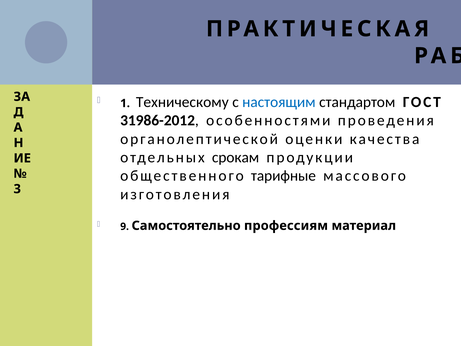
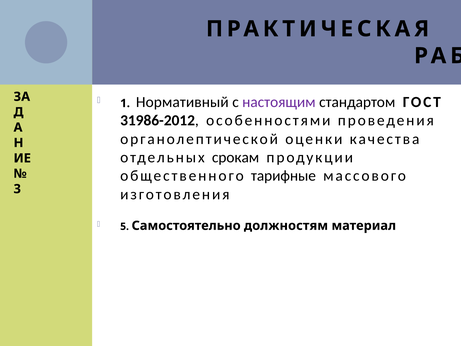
Техническому: Техническому -> Нормативный
настоящим colour: blue -> purple
9: 9 -> 5
профессиям: профессиям -> должностям
